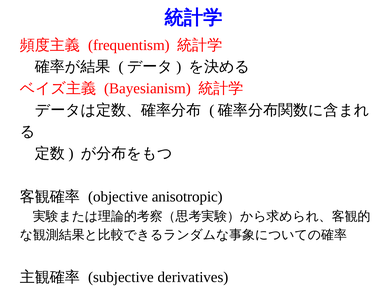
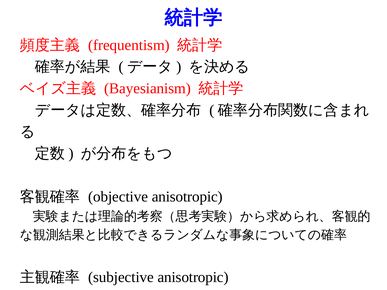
subjective derivatives: derivatives -> anisotropic
